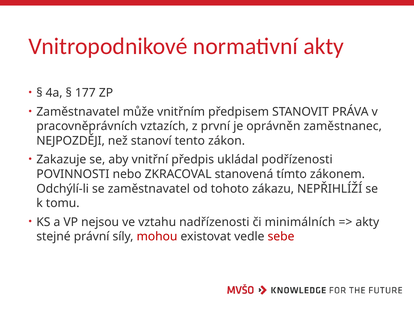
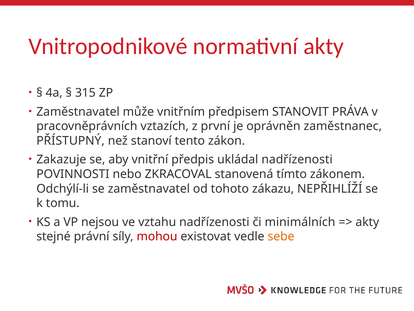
177: 177 -> 315
NEJPOZDĚJI: NEJPOZDĚJI -> PŘÍSTUPNÝ
ukládal podřízenosti: podřízenosti -> nadřízenosti
sebe colour: red -> orange
